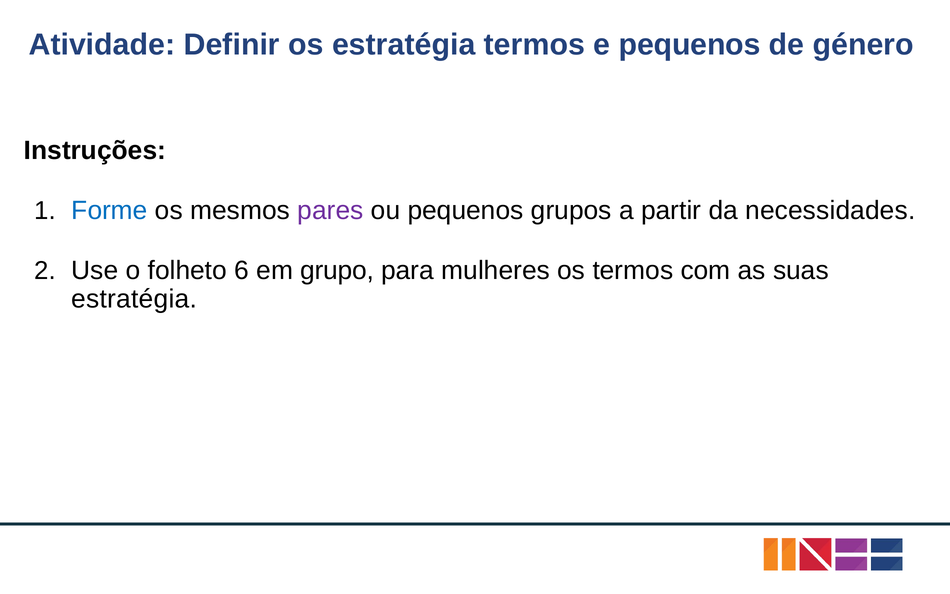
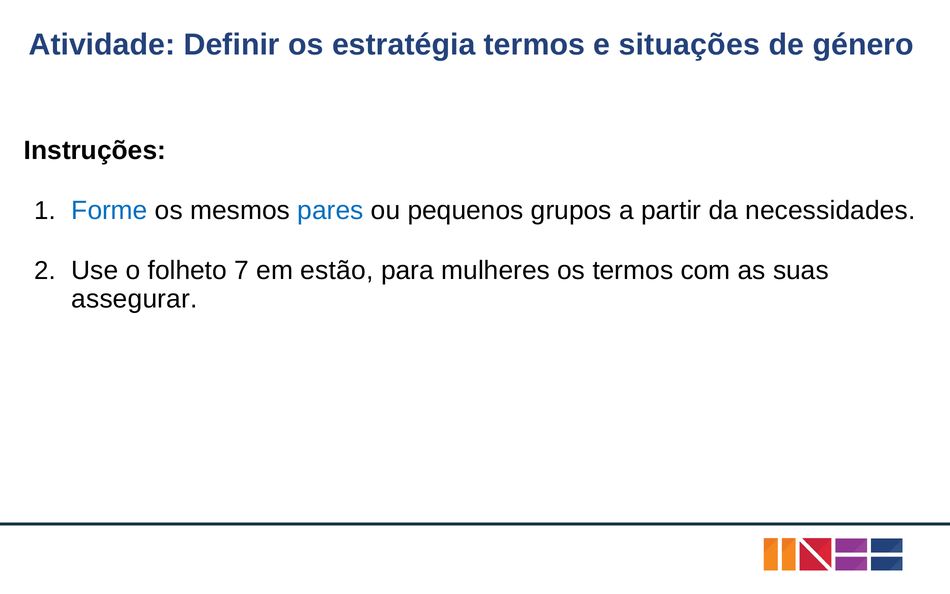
e pequenos: pequenos -> situações
pares colour: purple -> blue
6: 6 -> 7
grupo: grupo -> estão
estratégia at (134, 299): estratégia -> assegurar
